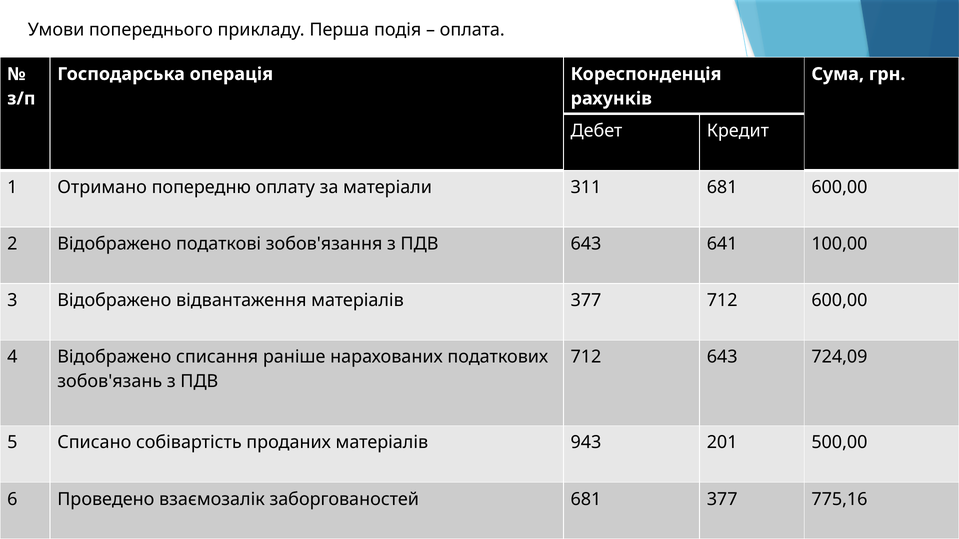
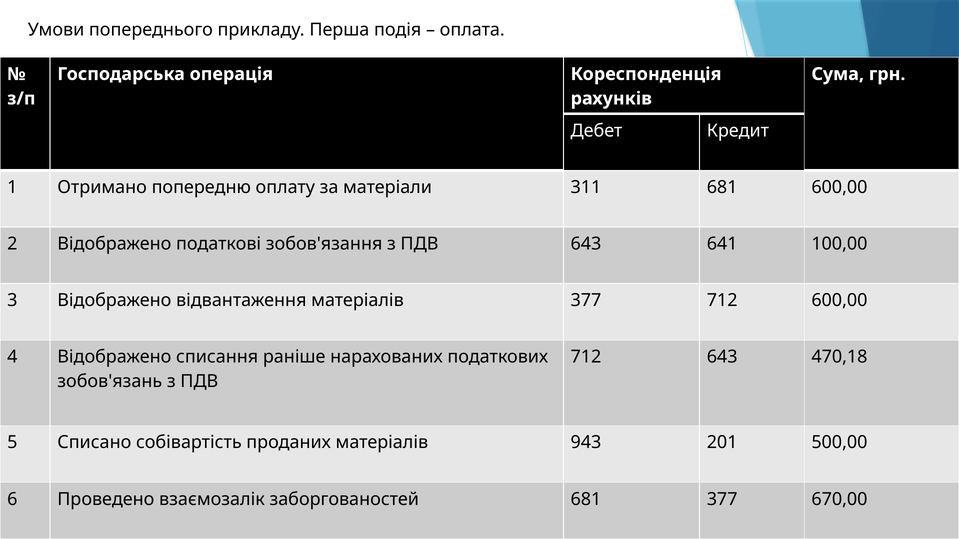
724,09: 724,09 -> 470,18
775,16: 775,16 -> 670,00
